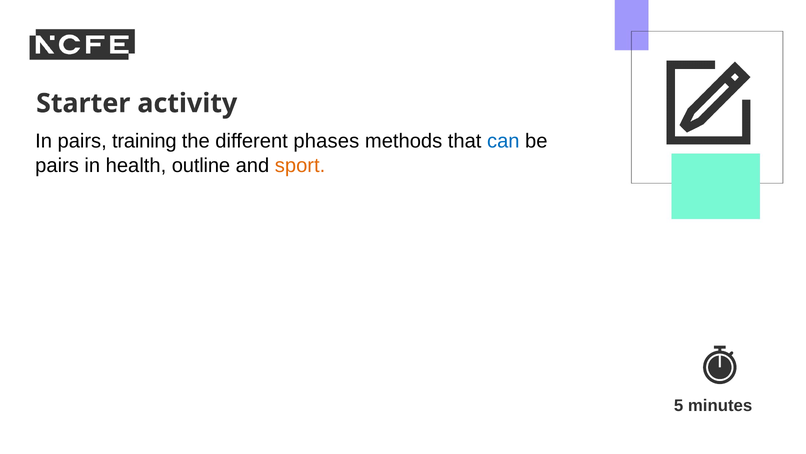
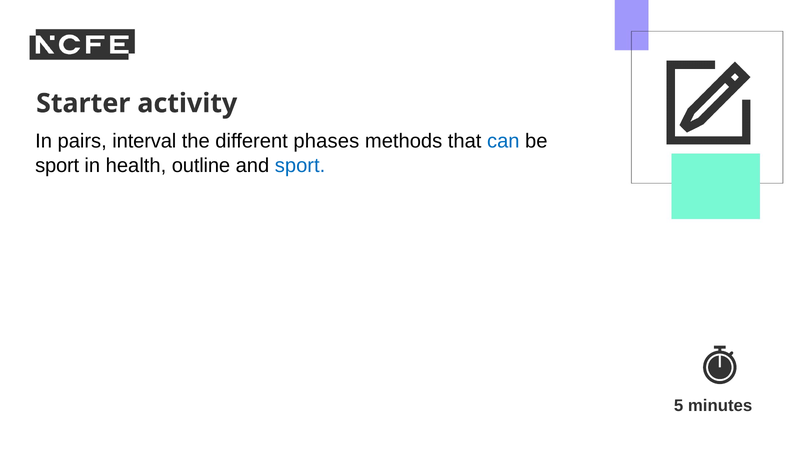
training: training -> interval
pairs at (57, 165): pairs -> sport
sport at (300, 165) colour: orange -> blue
